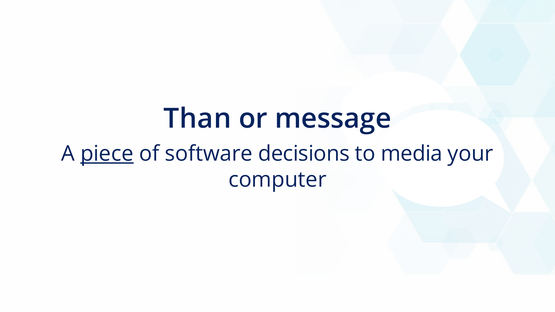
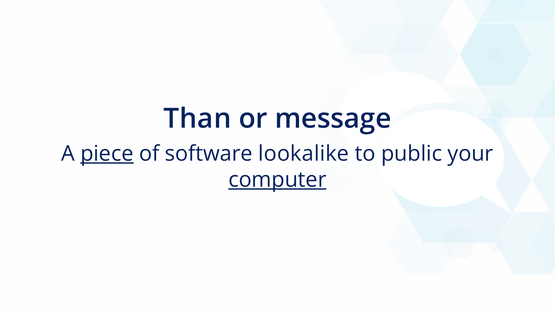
decisions: decisions -> lookalike
media: media -> public
computer underline: none -> present
